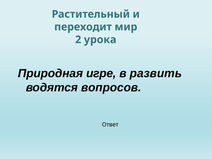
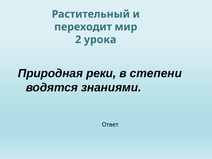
игре: игре -> реки
развить: развить -> степени
вопросов: вопросов -> знаниями
